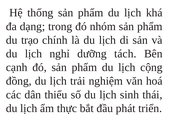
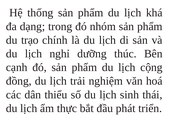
tách: tách -> thúc
